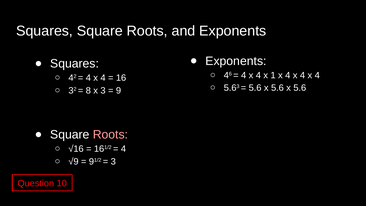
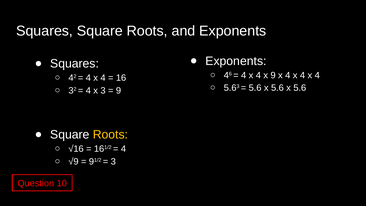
x 1: 1 -> 9
8 at (88, 90): 8 -> 4
Roots at (110, 135) colour: pink -> yellow
